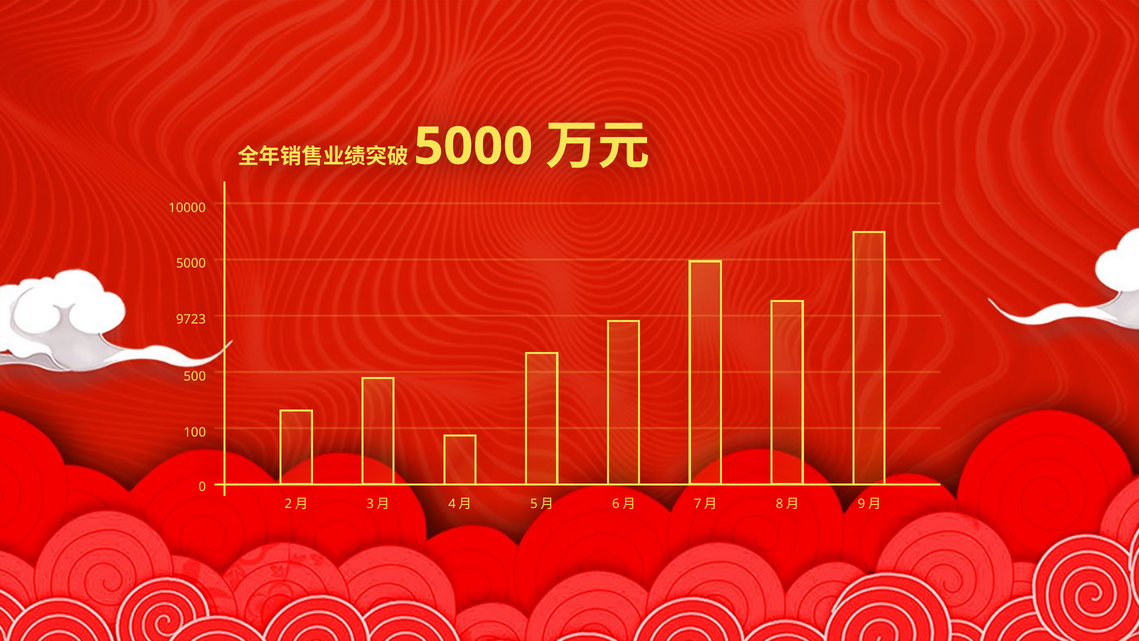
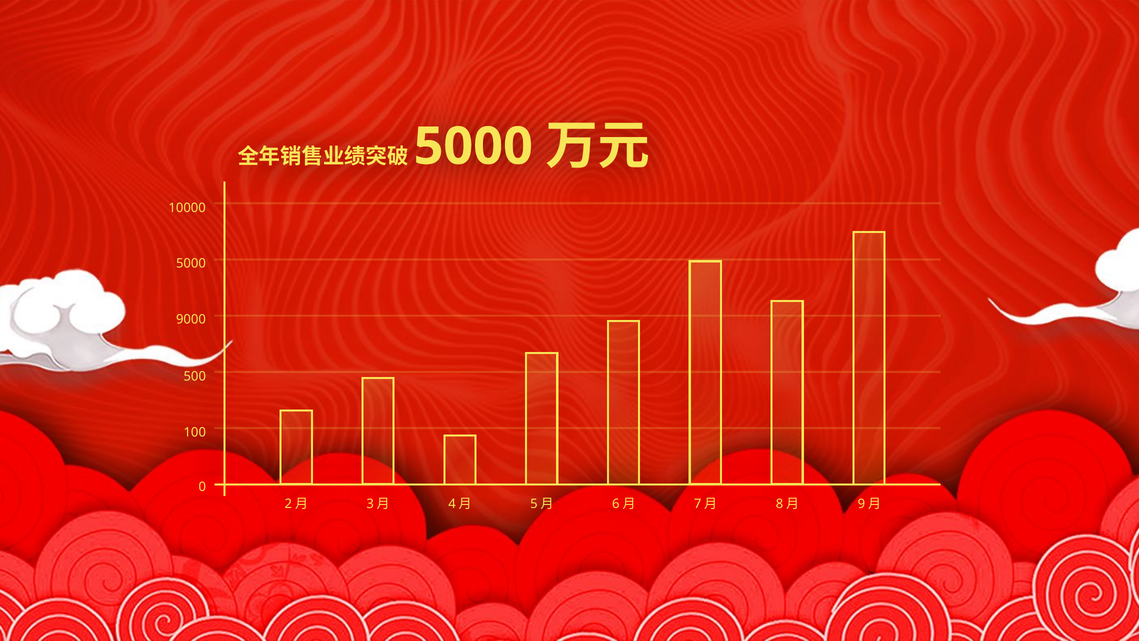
9723: 9723 -> 9000
